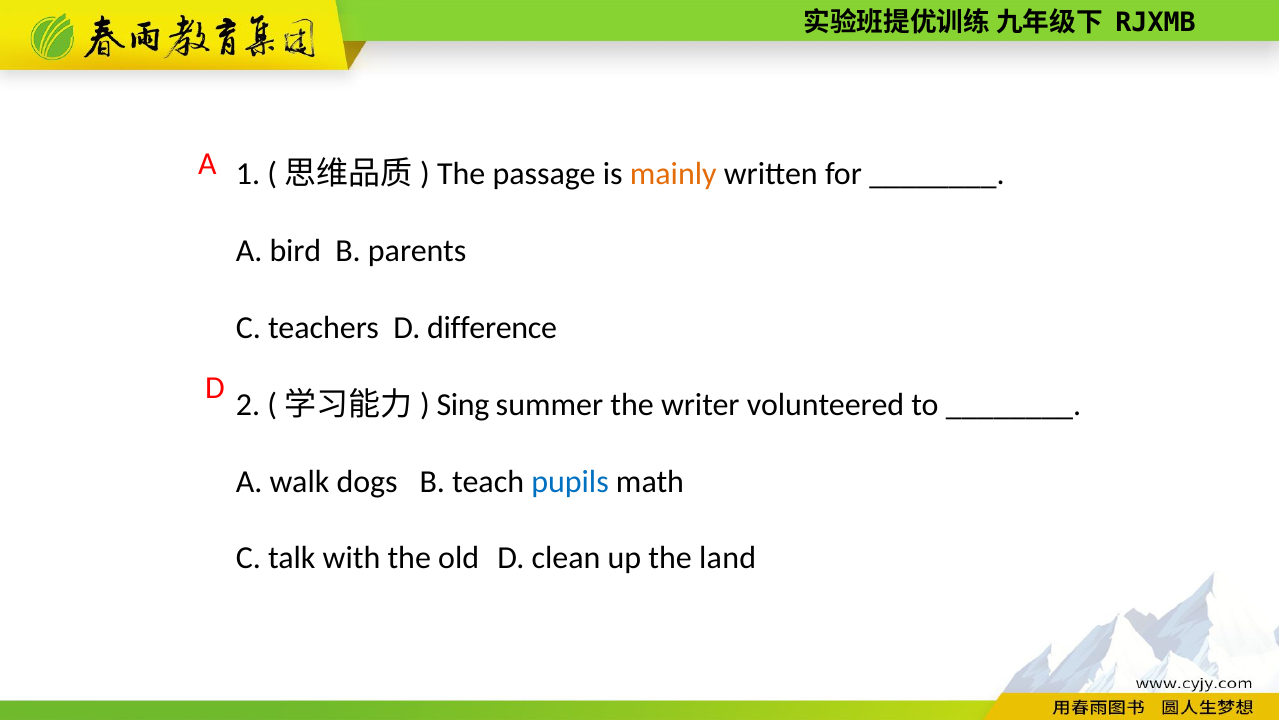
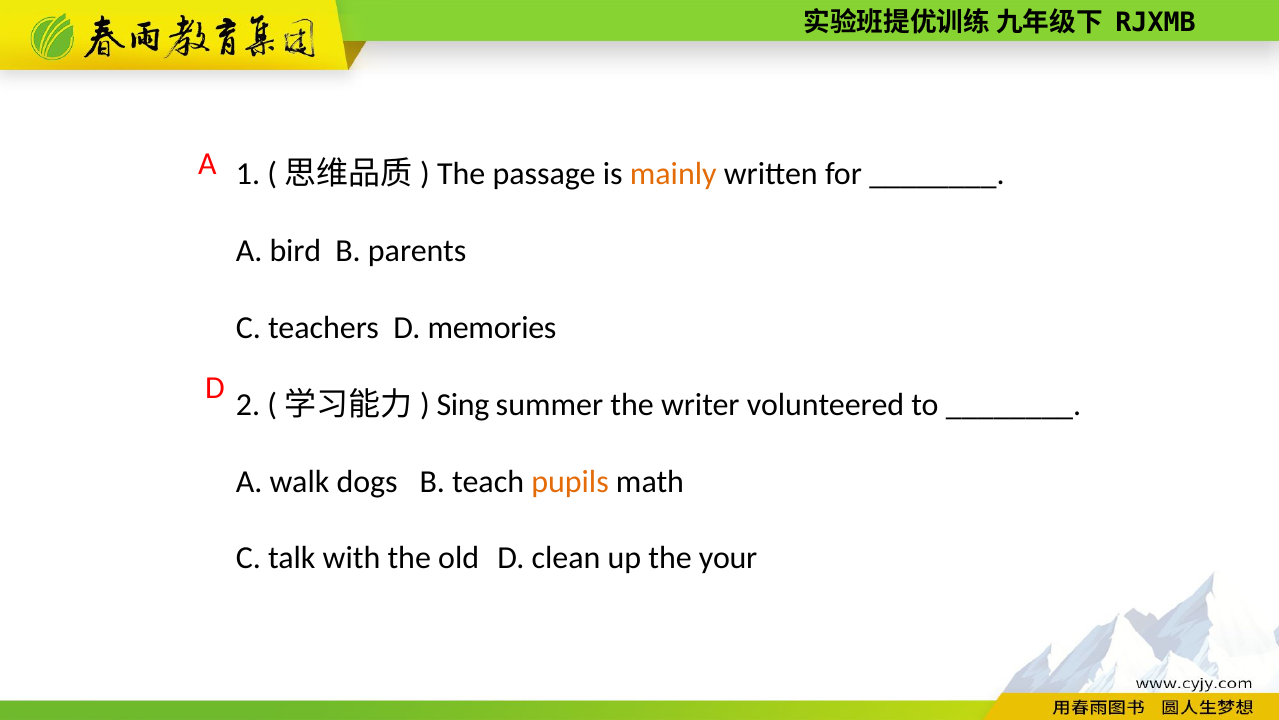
difference: difference -> memories
pupils colour: blue -> orange
land: land -> your
